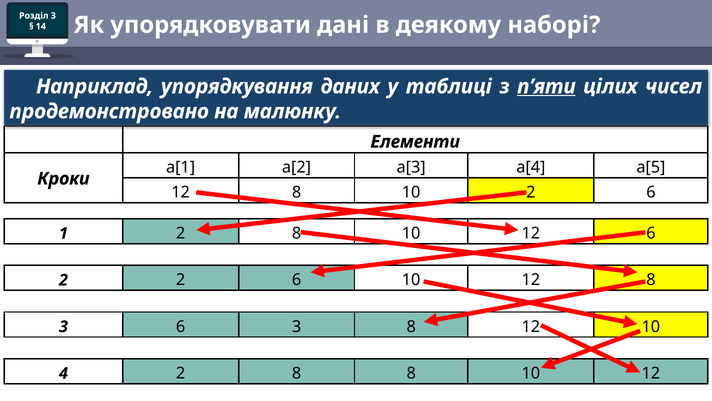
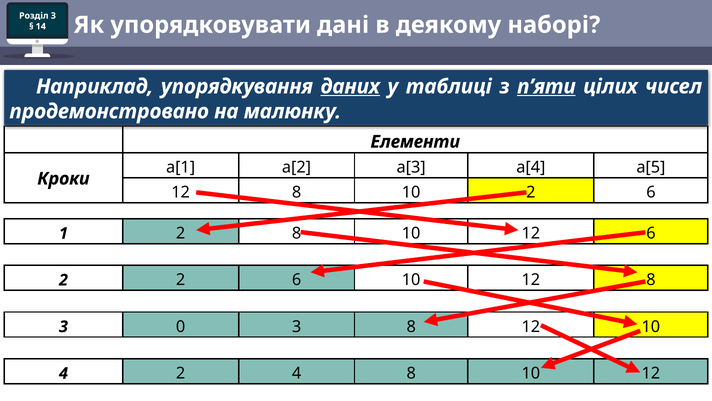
даних underline: none -> present
6 at (181, 326): 6 -> 0
4 2 8: 8 -> 4
